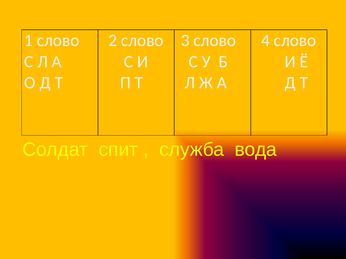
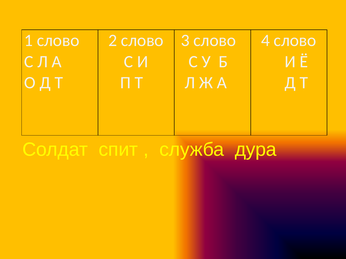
вода: вода -> дура
